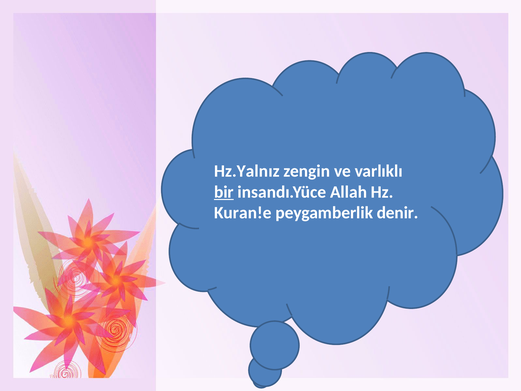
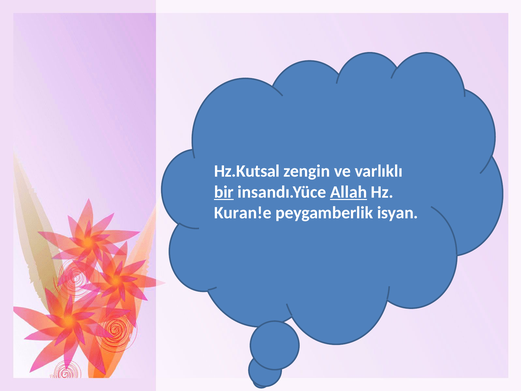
Hz.Yalnız: Hz.Yalnız -> Hz.Kutsal
Allah underline: none -> present
denir: denir -> isyan
